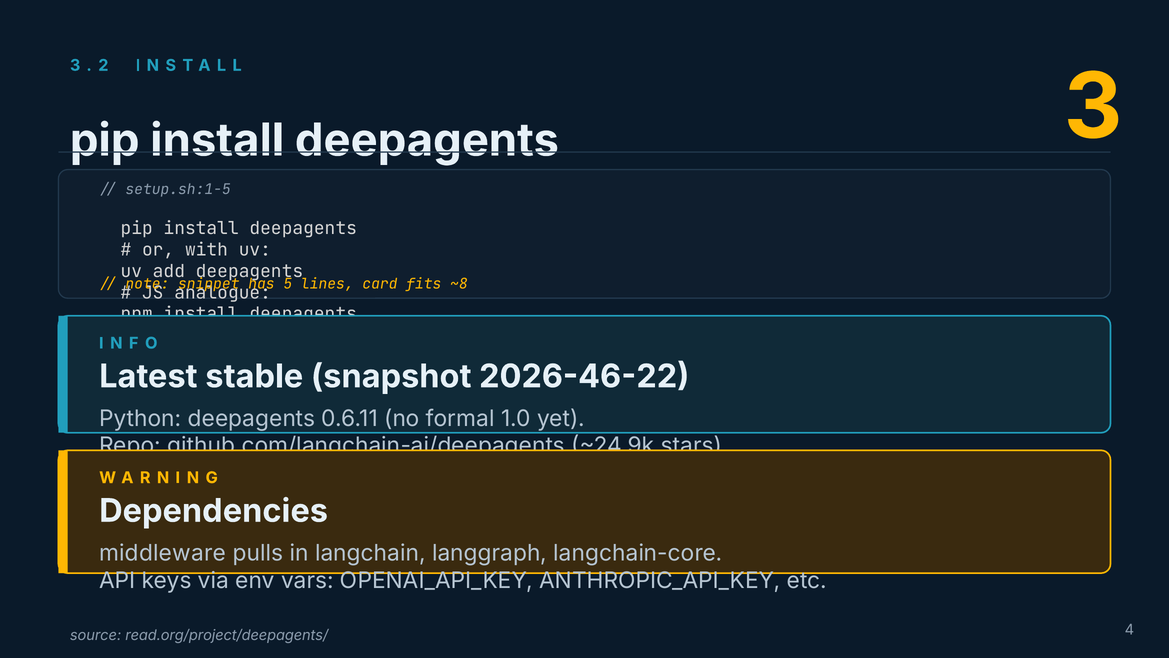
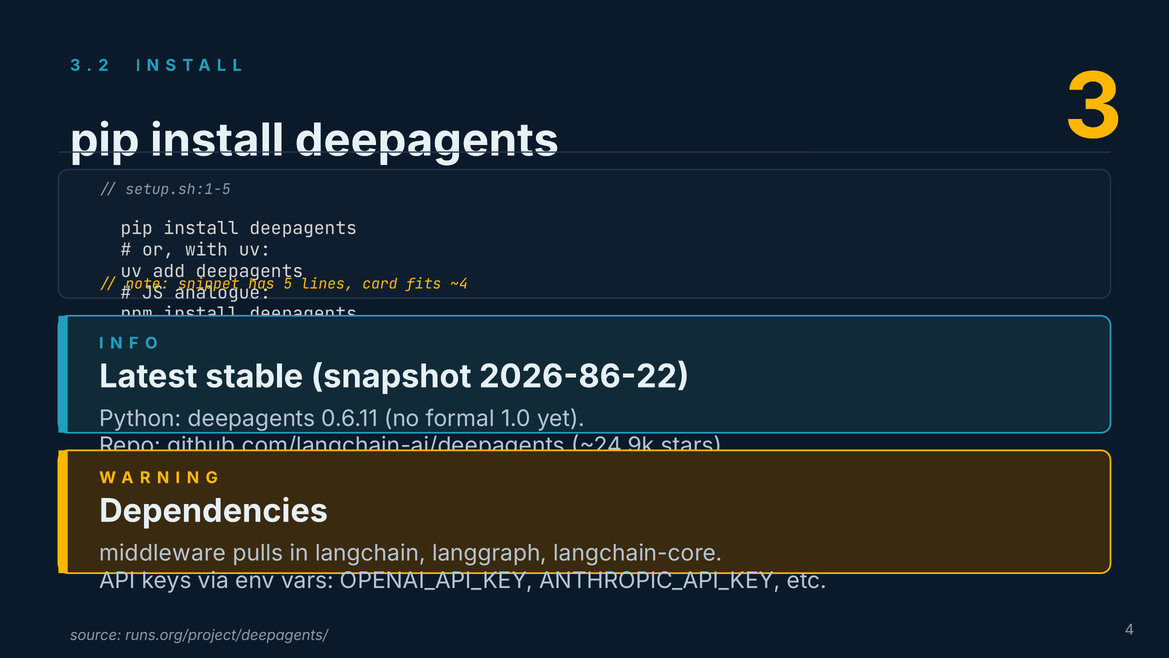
~8: ~8 -> ~4
2026-46-22: 2026-46-22 -> 2026-86-22
read.org/project/deepagents/: read.org/project/deepagents/ -> runs.org/project/deepagents/
